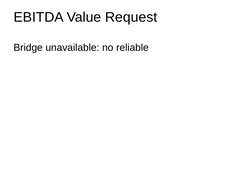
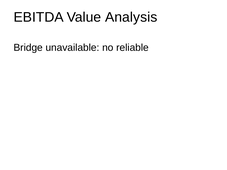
Request: Request -> Analysis
